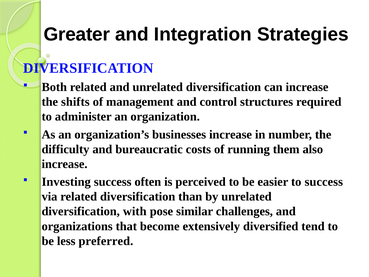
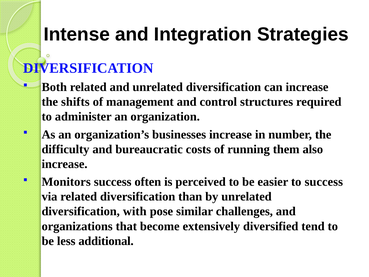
Greater: Greater -> Intense
Investing: Investing -> Monitors
preferred: preferred -> additional
